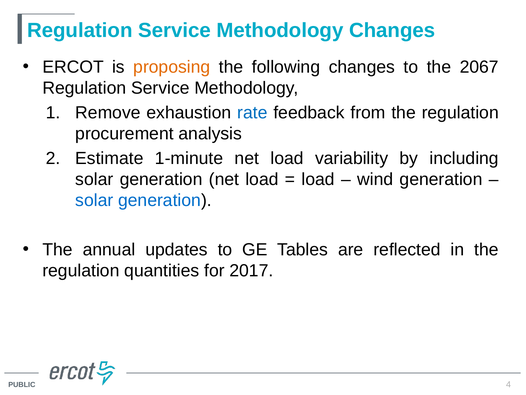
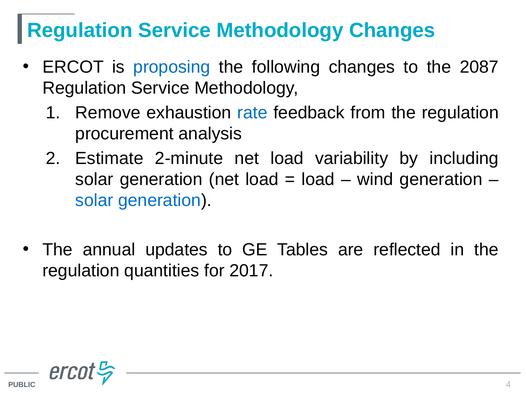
proposing colour: orange -> blue
2067: 2067 -> 2087
1-minute: 1-minute -> 2-minute
